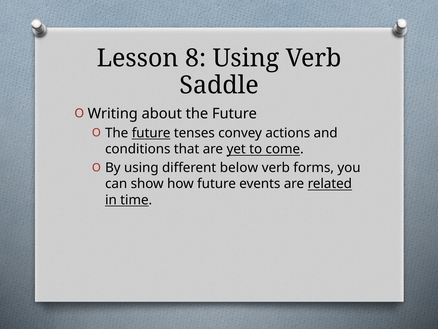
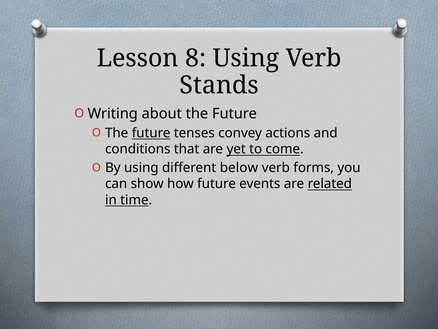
Saddle: Saddle -> Stands
